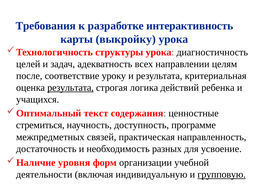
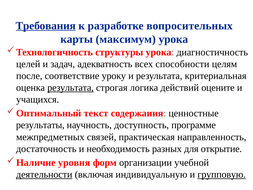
Требования underline: none -> present
интерактивность: интерактивность -> вопросительных
выкройку: выкройку -> максимум
направлении: направлении -> способности
ребенка: ребенка -> оцените
стремиться: стремиться -> результаты
усвоение: усвоение -> открытие
деятельности underline: none -> present
